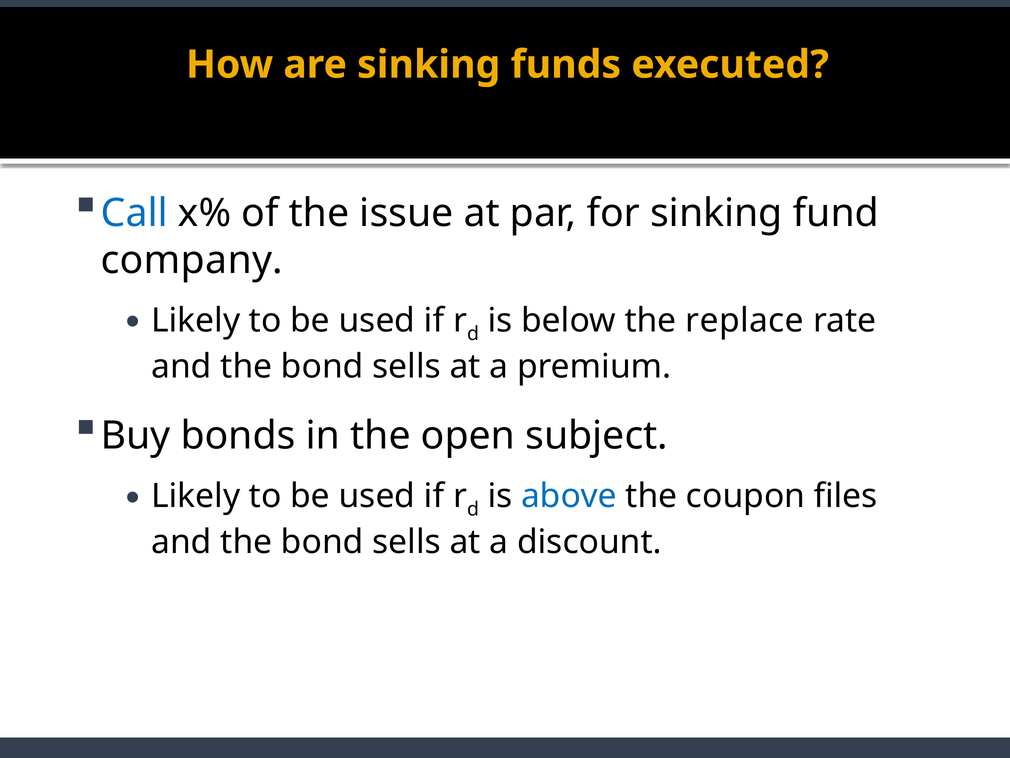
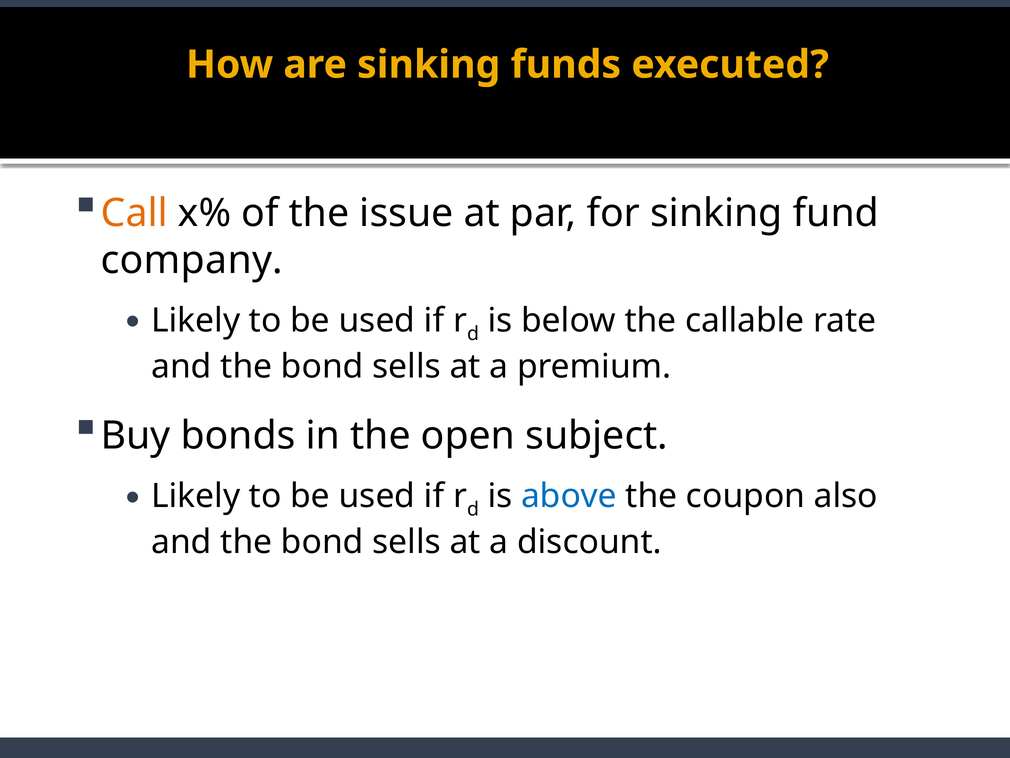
Call colour: blue -> orange
replace: replace -> callable
files: files -> also
